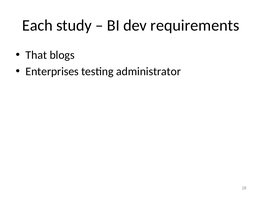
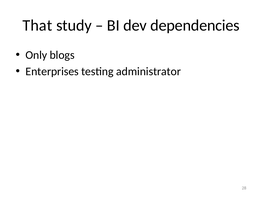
Each: Each -> That
requirements: requirements -> dependencies
That: That -> Only
